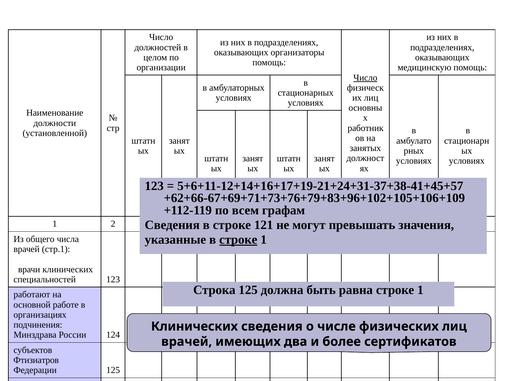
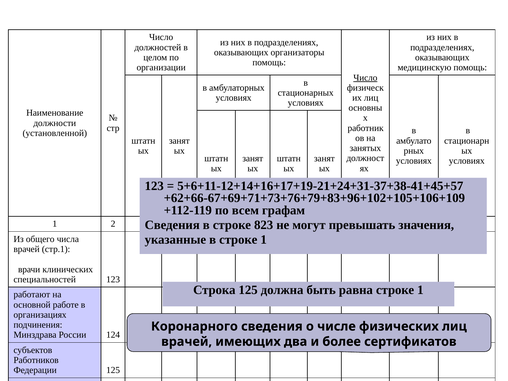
121: 121 -> 823
строке at (238, 240) underline: present -> none
Клинических at (194, 326): Клинических -> Коронарного
Фтизиатров: Фтизиатров -> Работников
